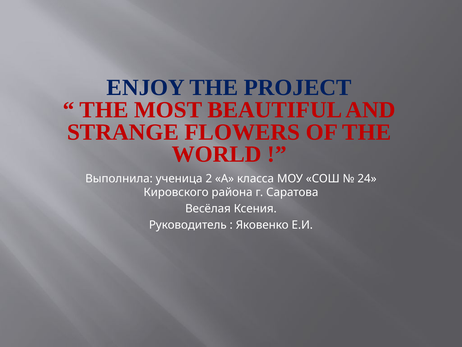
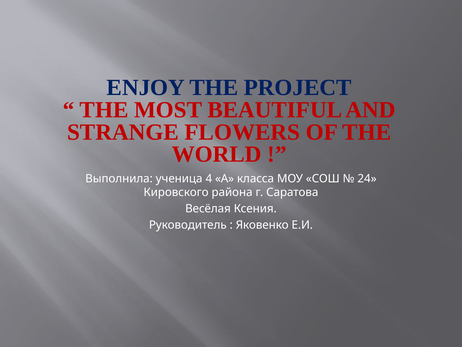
2: 2 -> 4
